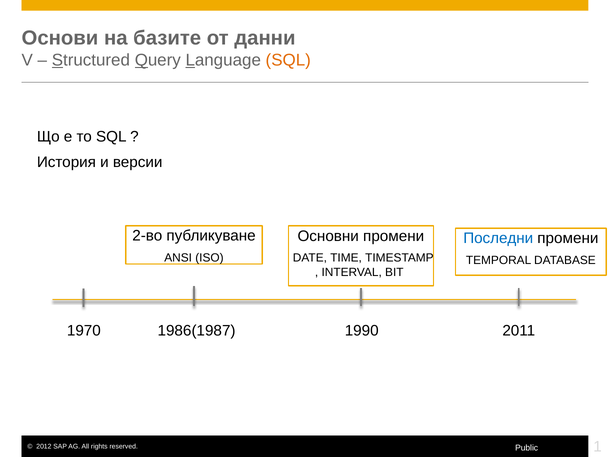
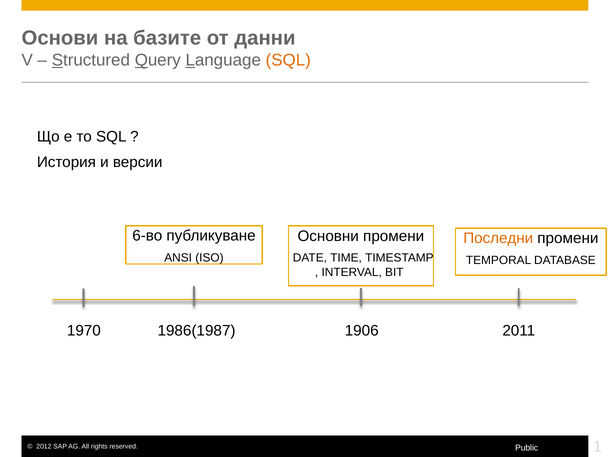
2-во: 2-во -> 6-во
Последни colour: blue -> orange
1990: 1990 -> 1906
